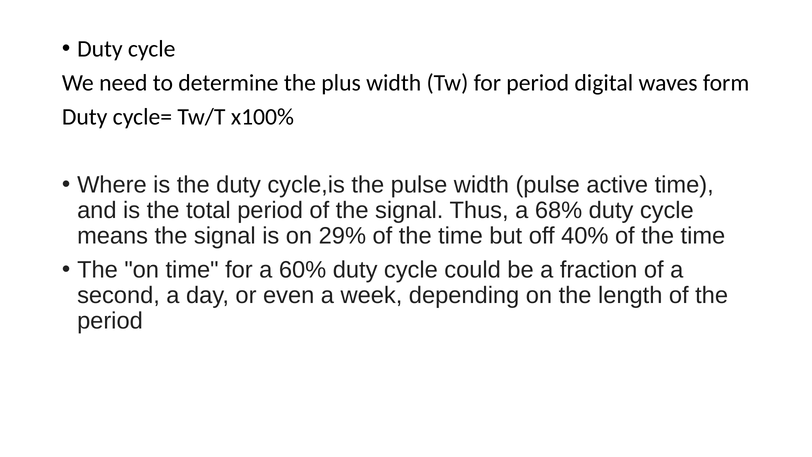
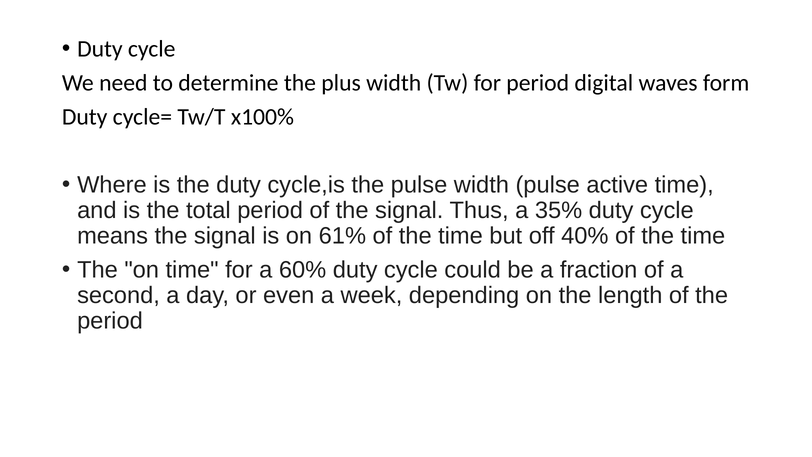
68%: 68% -> 35%
29%: 29% -> 61%
